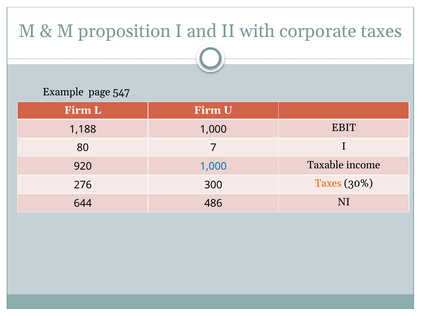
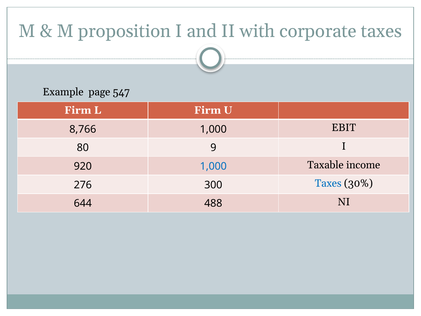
1,188: 1,188 -> 8,766
7: 7 -> 9
Taxes at (328, 183) colour: orange -> blue
486: 486 -> 488
